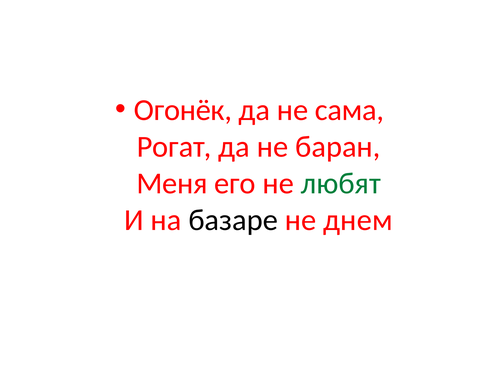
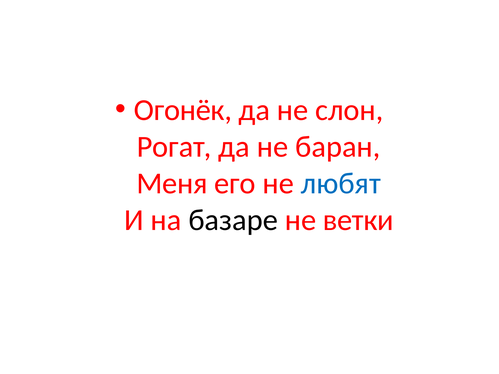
сама: сама -> слон
любят colour: green -> blue
днем: днем -> ветки
